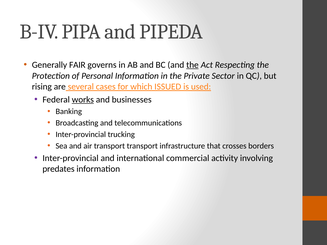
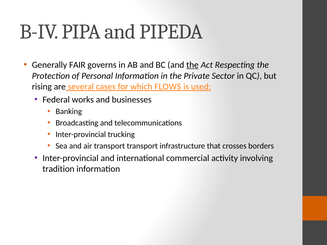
ISSUED: ISSUED -> FLOWS
works underline: present -> none
predates: predates -> tradition
